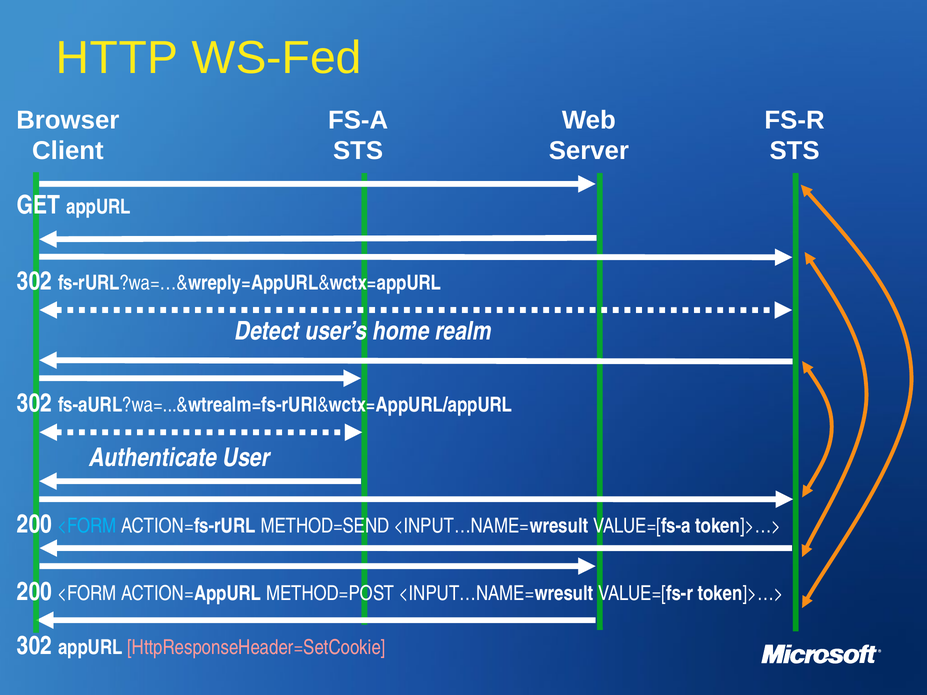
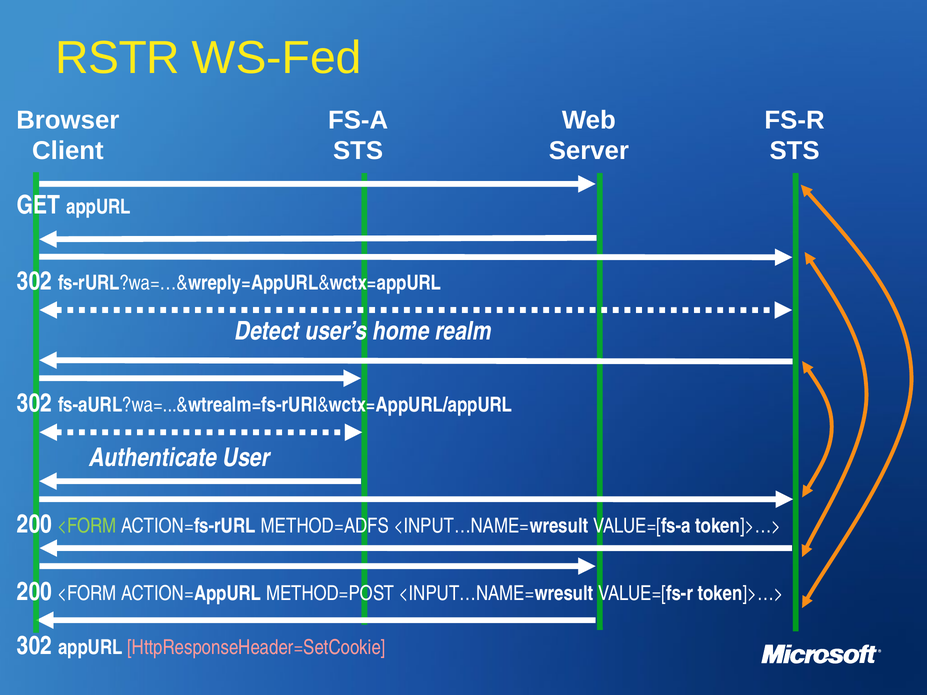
HTTP: HTTP -> RSTR
<FORM at (87, 526) colour: light blue -> light green
METHOD=SEND: METHOD=SEND -> METHOD=ADFS
